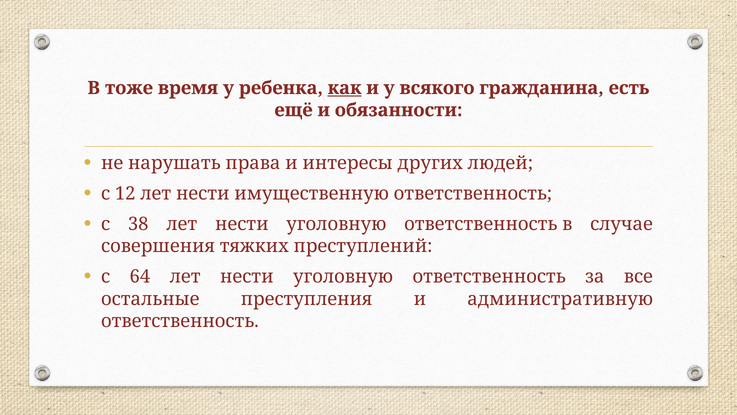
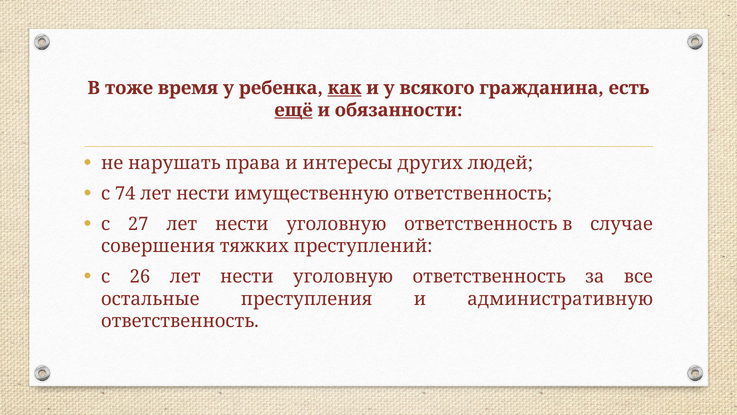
ещё underline: none -> present
12: 12 -> 74
38: 38 -> 27
64: 64 -> 26
